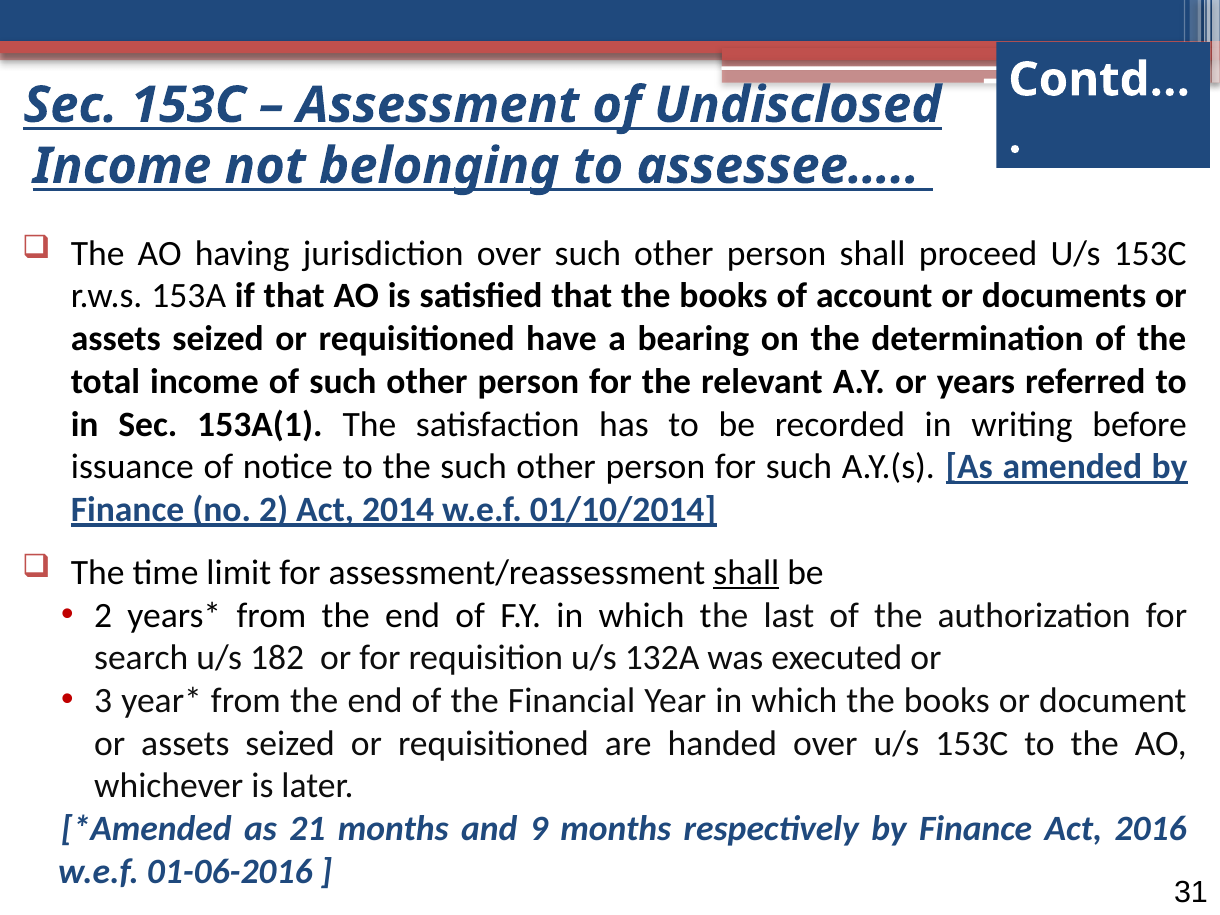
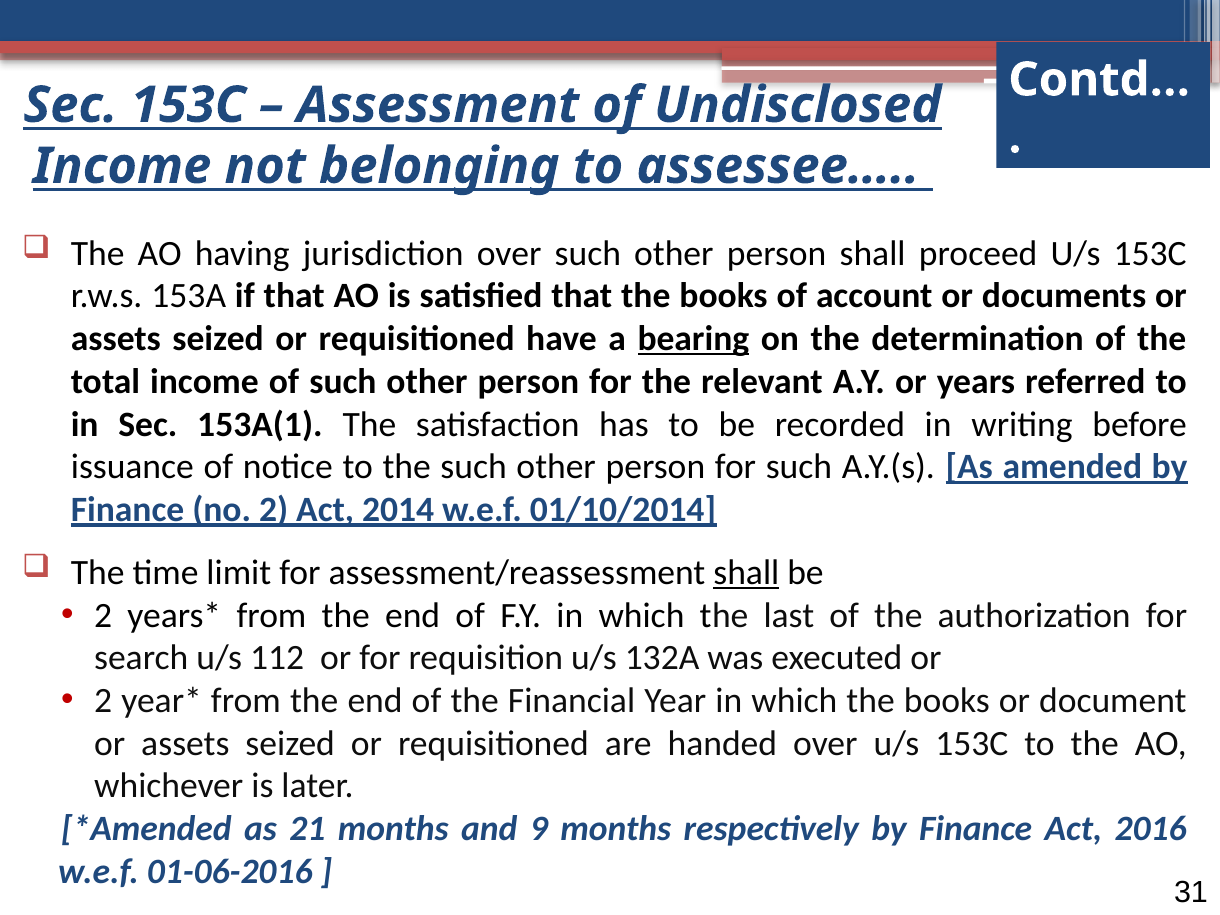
bearing underline: none -> present
182: 182 -> 112
3 at (103, 701): 3 -> 2
